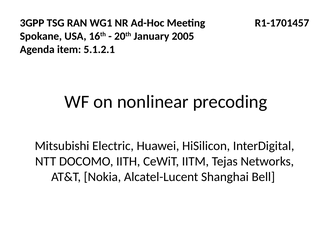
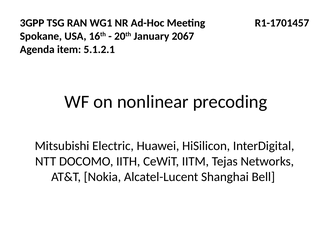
2005: 2005 -> 2067
